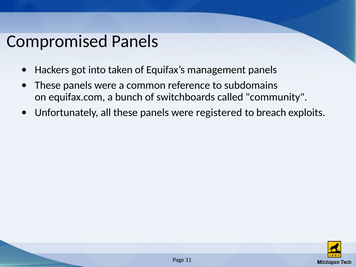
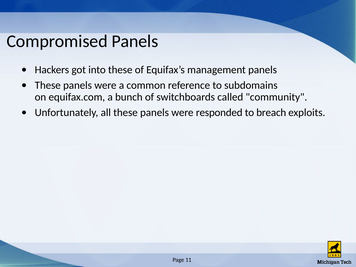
into taken: taken -> these
registered: registered -> responded
